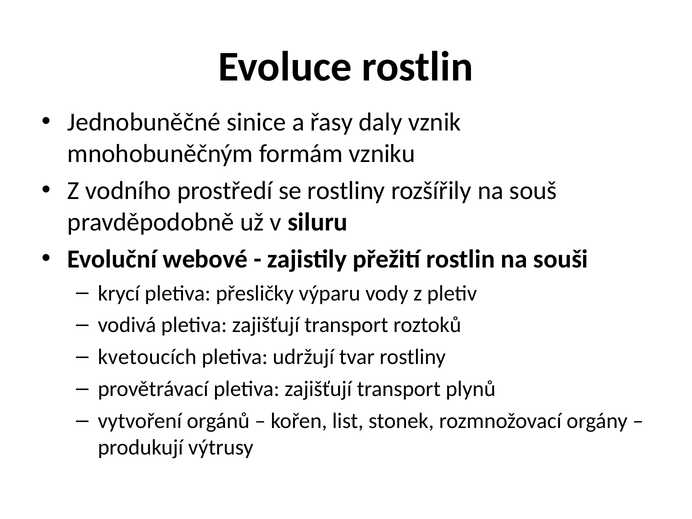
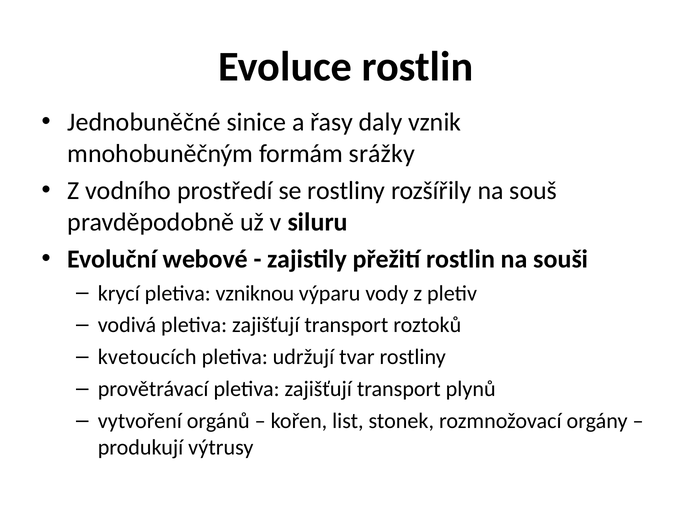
vzniku: vzniku -> srážky
přesličky: přesličky -> vzniknou
